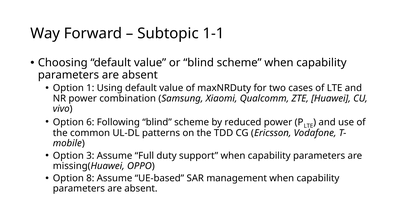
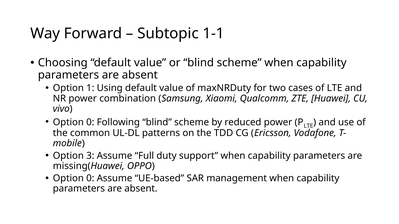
6 at (90, 123): 6 -> 0
8 at (90, 179): 8 -> 0
